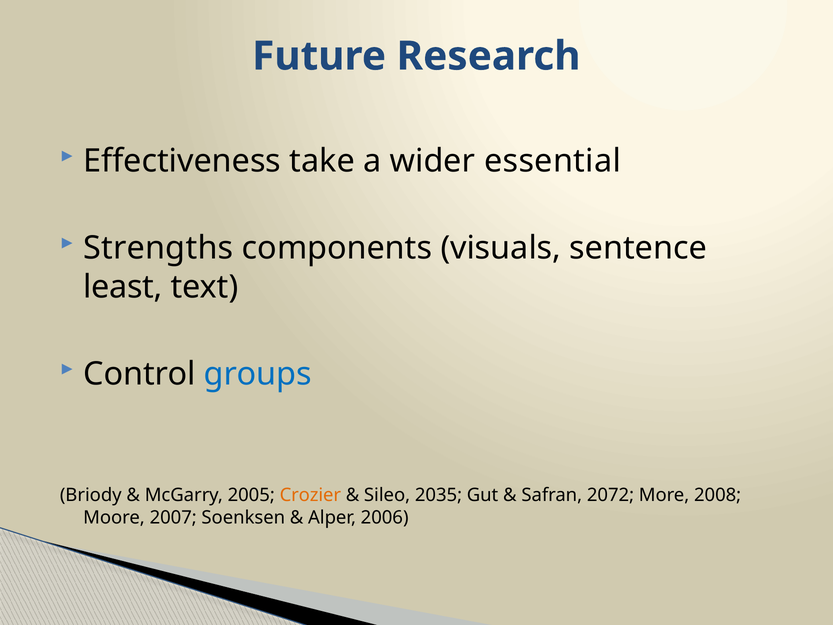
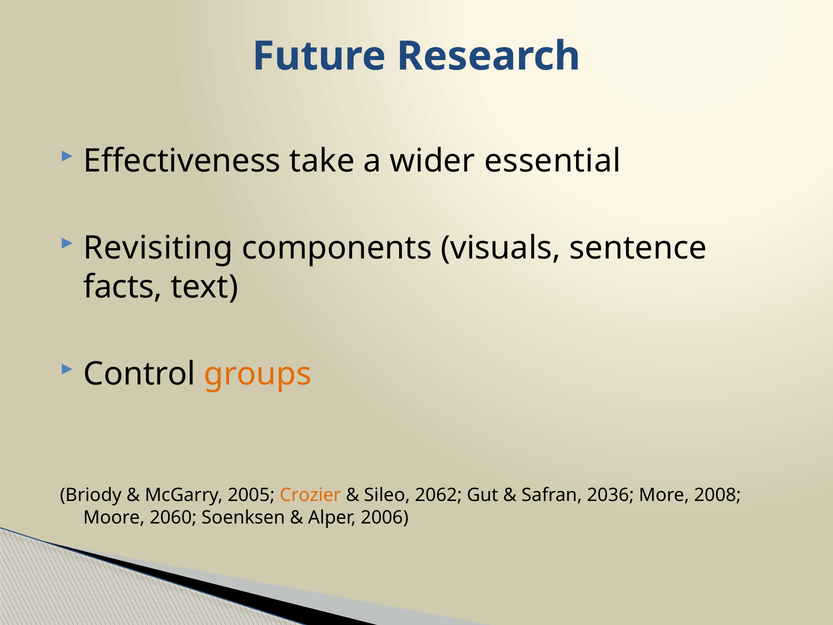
Strengths: Strengths -> Revisiting
least: least -> facts
groups colour: blue -> orange
2035: 2035 -> 2062
2072: 2072 -> 2036
2007: 2007 -> 2060
